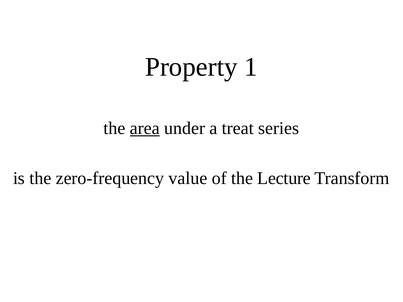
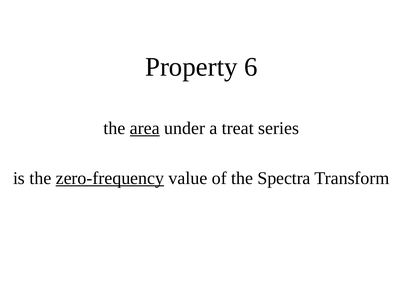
1: 1 -> 6
zero-frequency underline: none -> present
Lecture: Lecture -> Spectra
